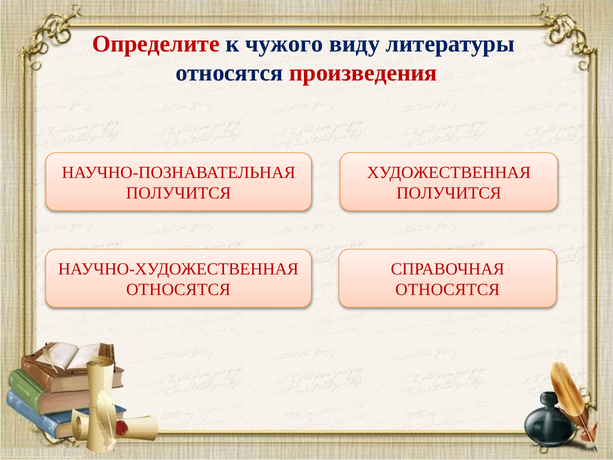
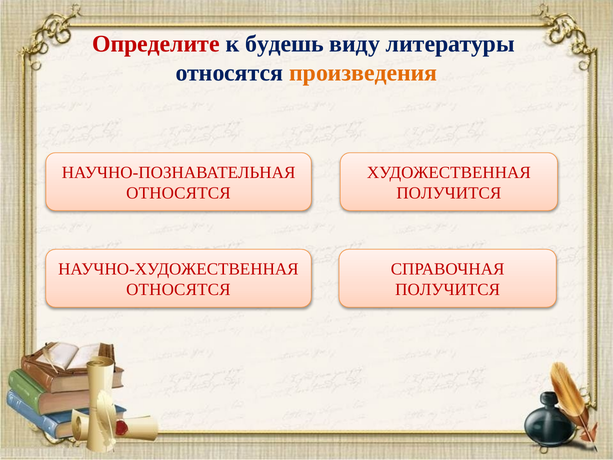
чужого: чужого -> будешь
произведения colour: red -> orange
ПОЛУЧИТСЯ at (179, 193): ПОЛУЧИТСЯ -> ОТНОСЯТСЯ
ОТНОСЯТСЯ at (448, 290): ОТНОСЯТСЯ -> ПОЛУЧИТСЯ
